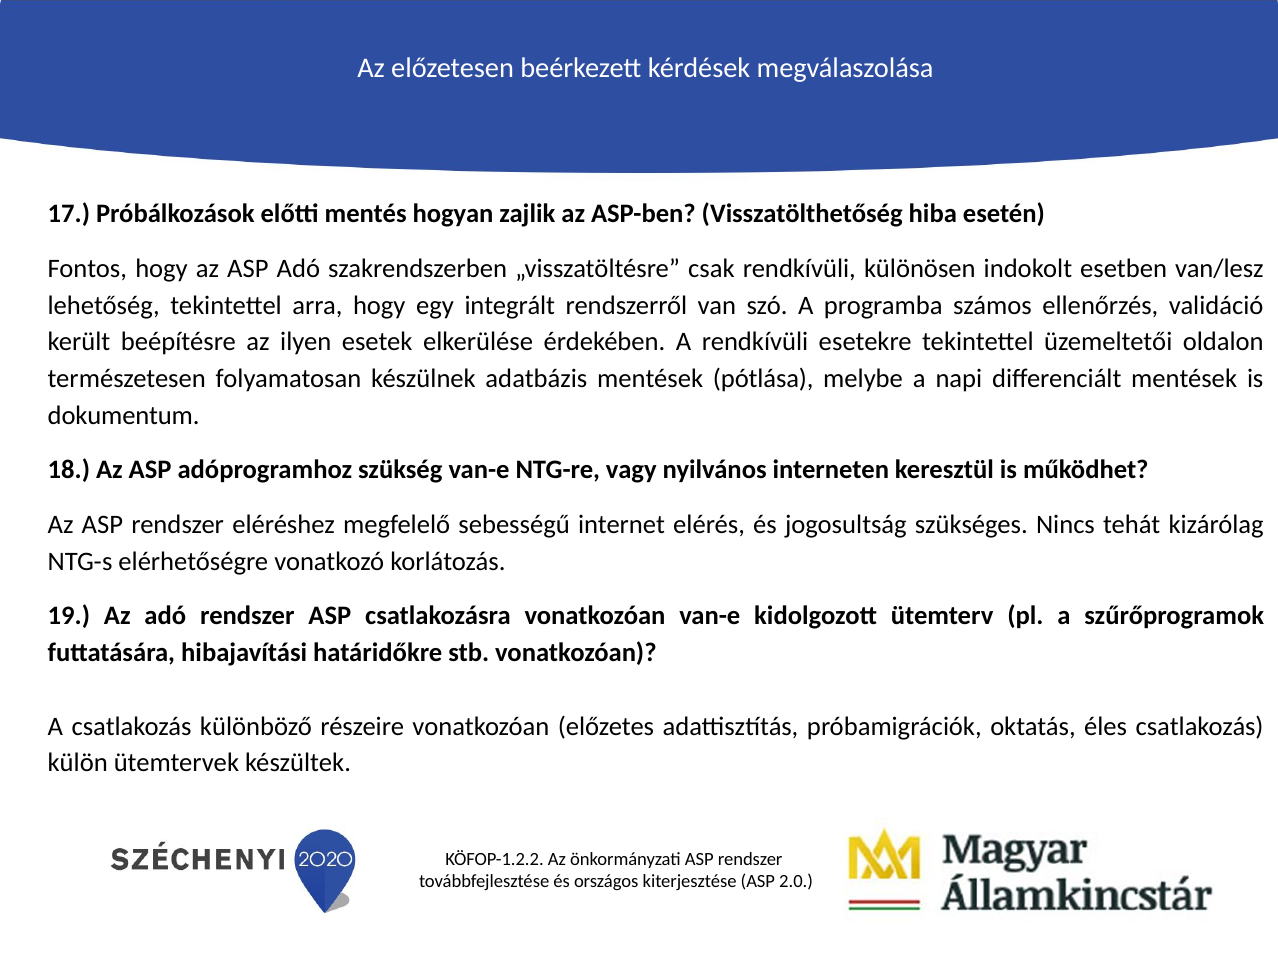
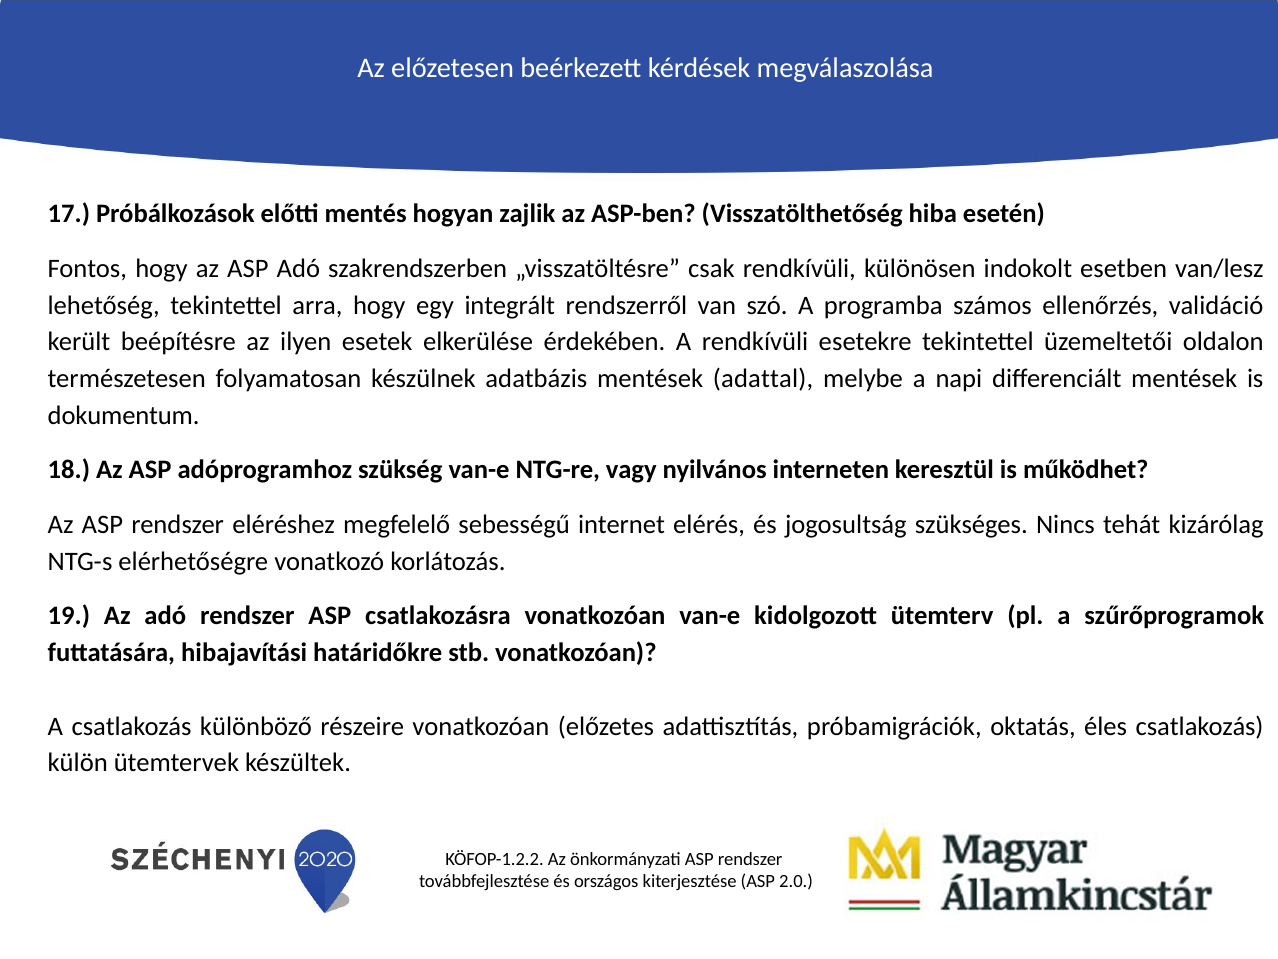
pótlása: pótlása -> adattal
